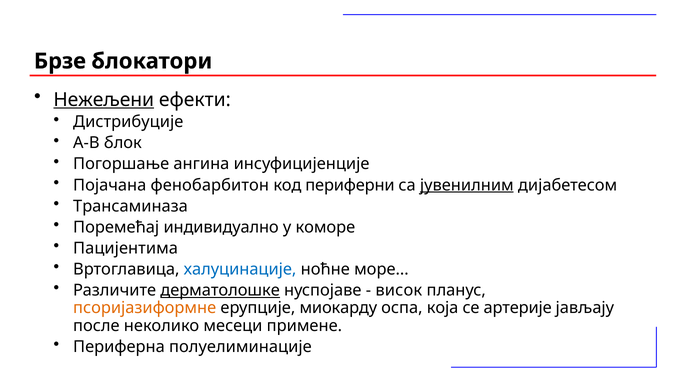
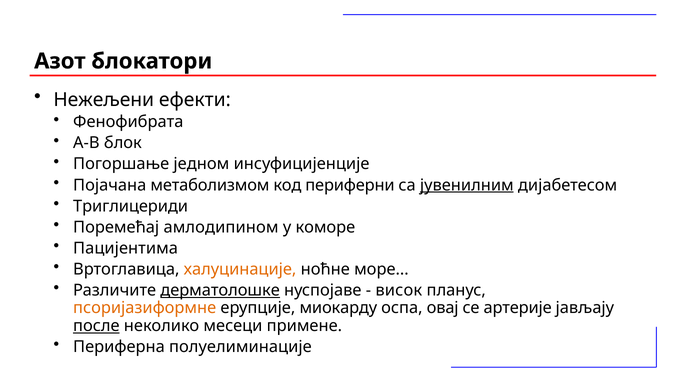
Брзе: Брзе -> Азот
Нежељени underline: present -> none
Дистрибуције: Дистрибуције -> Фенофибрата
ангина: ангина -> једном
фенобарбитон: фенобарбитон -> метаболизмом
Трансаминаза: Трансаминаза -> Триглицериди
индивидуално: индивидуално -> амлодипином
халуцинације colour: blue -> orange
која: која -> овај
после underline: none -> present
